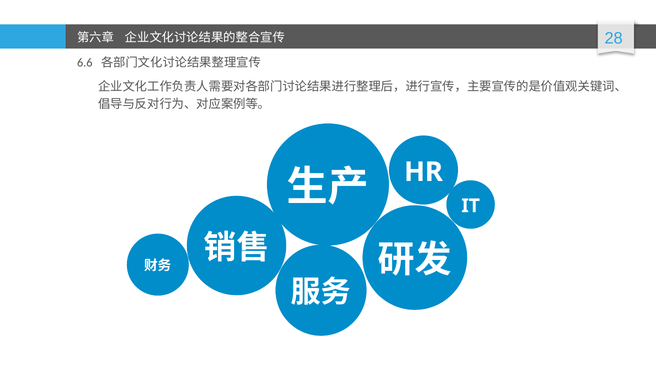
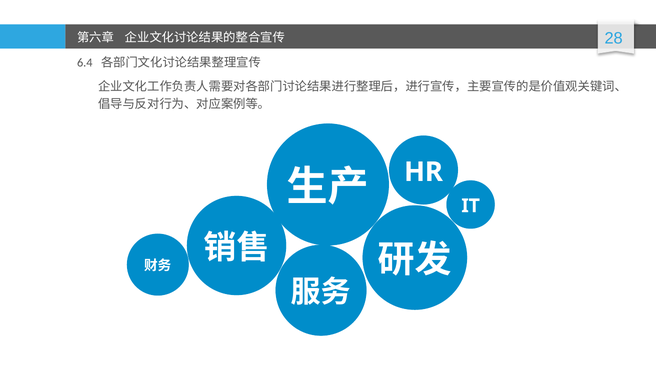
6.6: 6.6 -> 6.4
